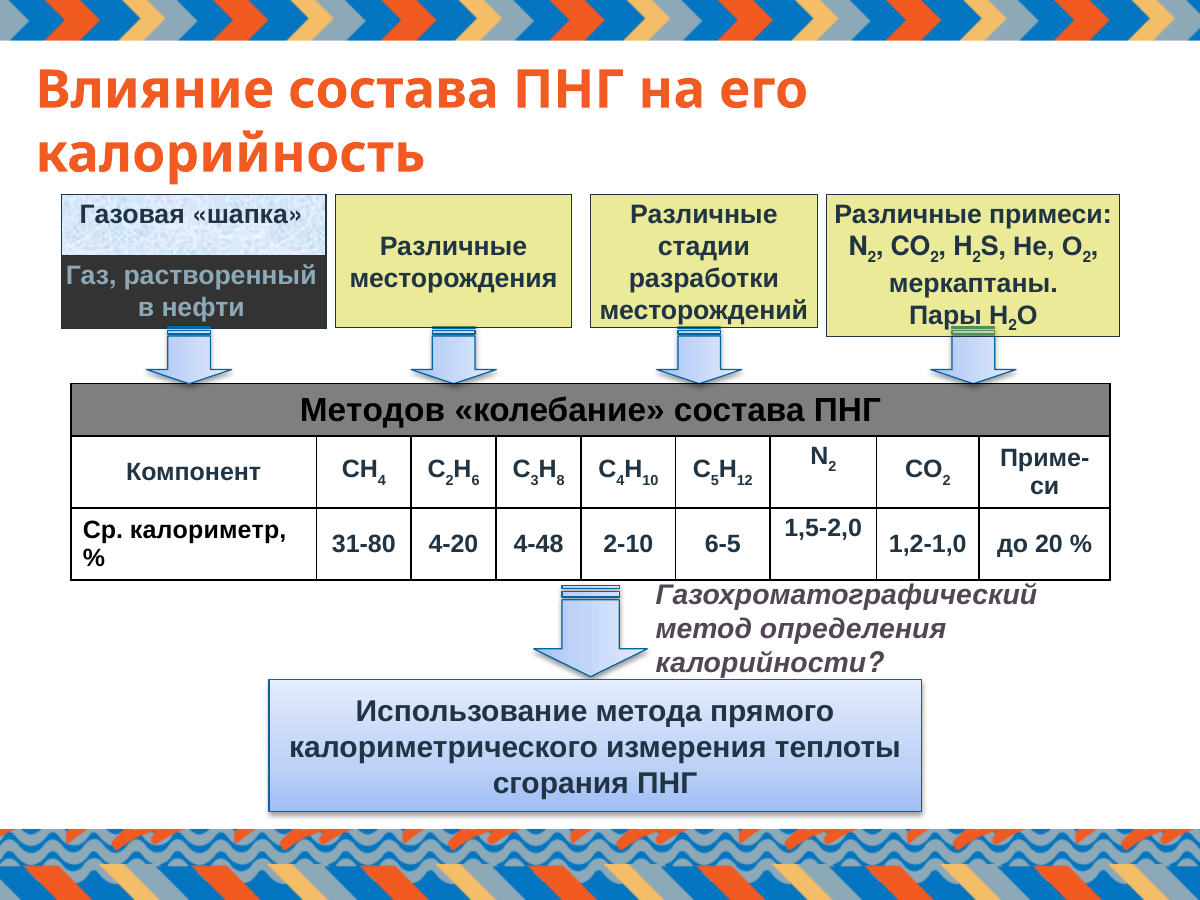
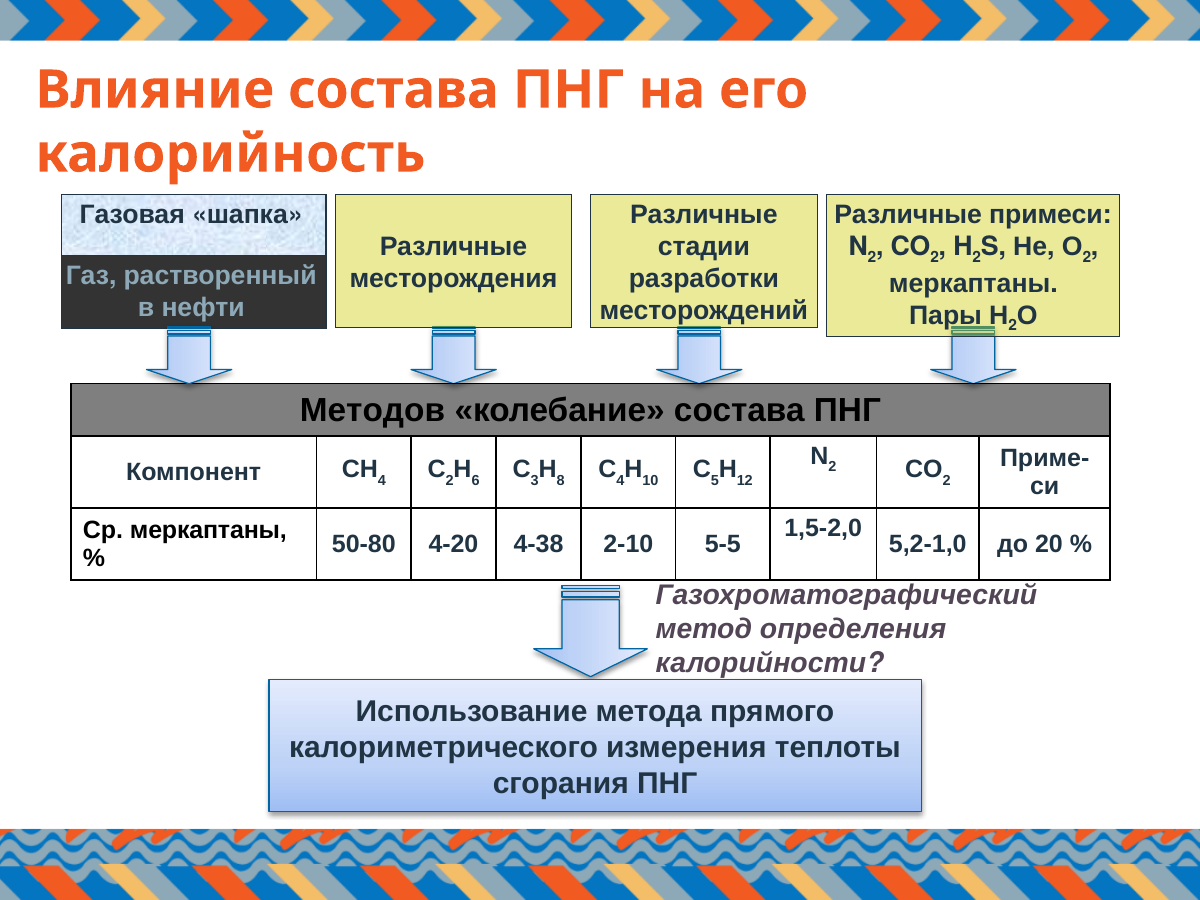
Ср калориметр: калориметр -> меркаптаны
31-80: 31-80 -> 50-80
4-48: 4-48 -> 4-38
6-5: 6-5 -> 5-5
1,2-1,0: 1,2-1,0 -> 5,2-1,0
